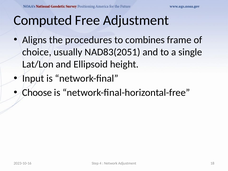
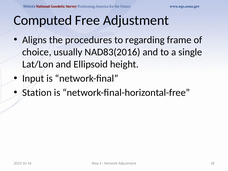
combines: combines -> regarding
NAD83(2051: NAD83(2051 -> NAD83(2016
Choose: Choose -> Station
